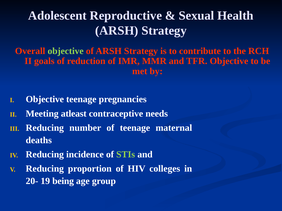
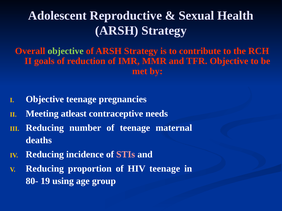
STIs colour: light green -> pink
HIV colleges: colleges -> teenage
20-: 20- -> 80-
being: being -> using
